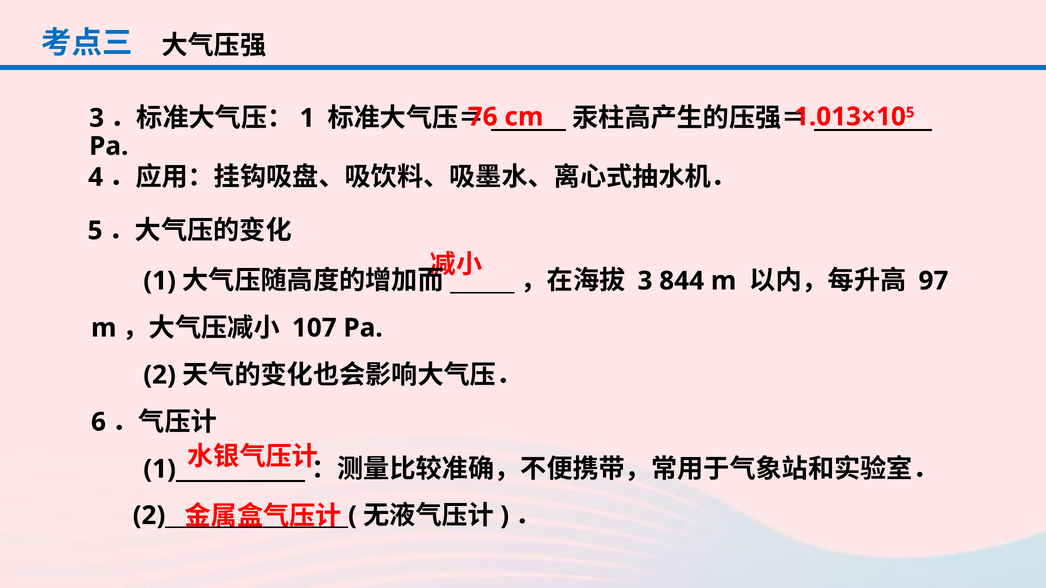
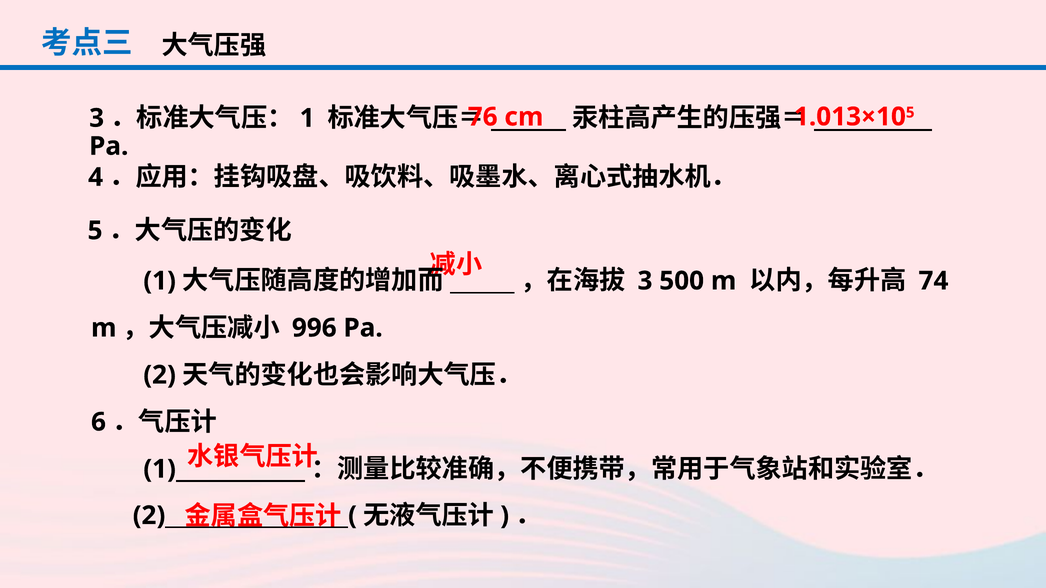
844: 844 -> 500
97: 97 -> 74
107: 107 -> 996
